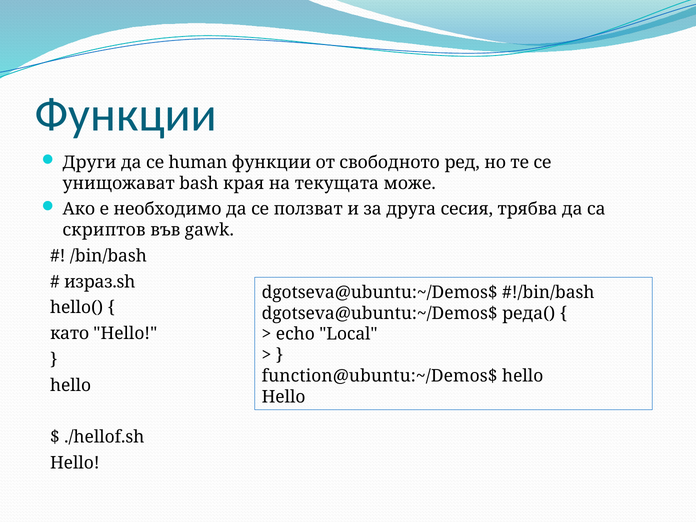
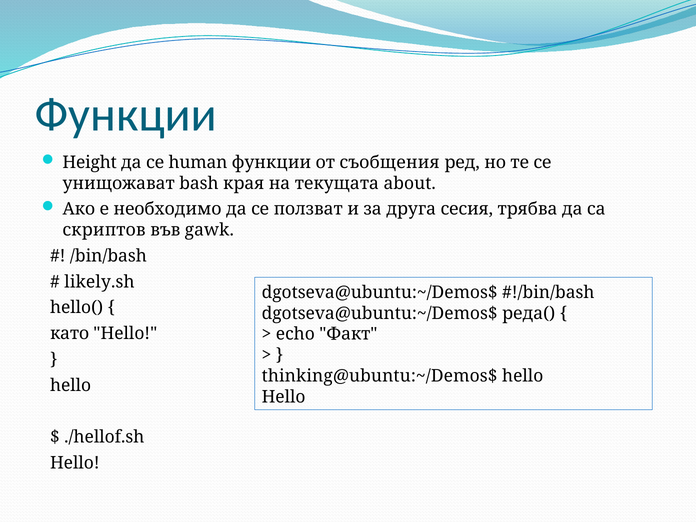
Други: Други -> Height
свободното: свободното -> съобщения
може: може -> about
израз.sh: израз.sh -> likely.sh
Local: Local -> Факт
function@ubuntu:~/Demos$: function@ubuntu:~/Demos$ -> thinking@ubuntu:~/Demos$
